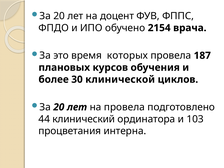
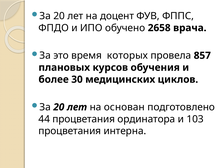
2154: 2154 -> 2658
187: 187 -> 857
клинической: клинической -> медицинских
на провела: провела -> основан
44 клинический: клинический -> процветания
